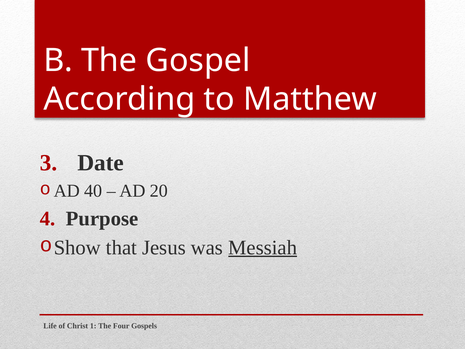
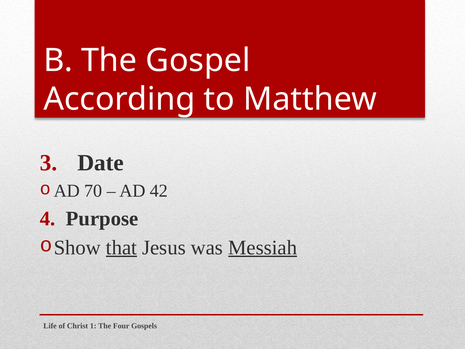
40: 40 -> 70
20: 20 -> 42
that underline: none -> present
